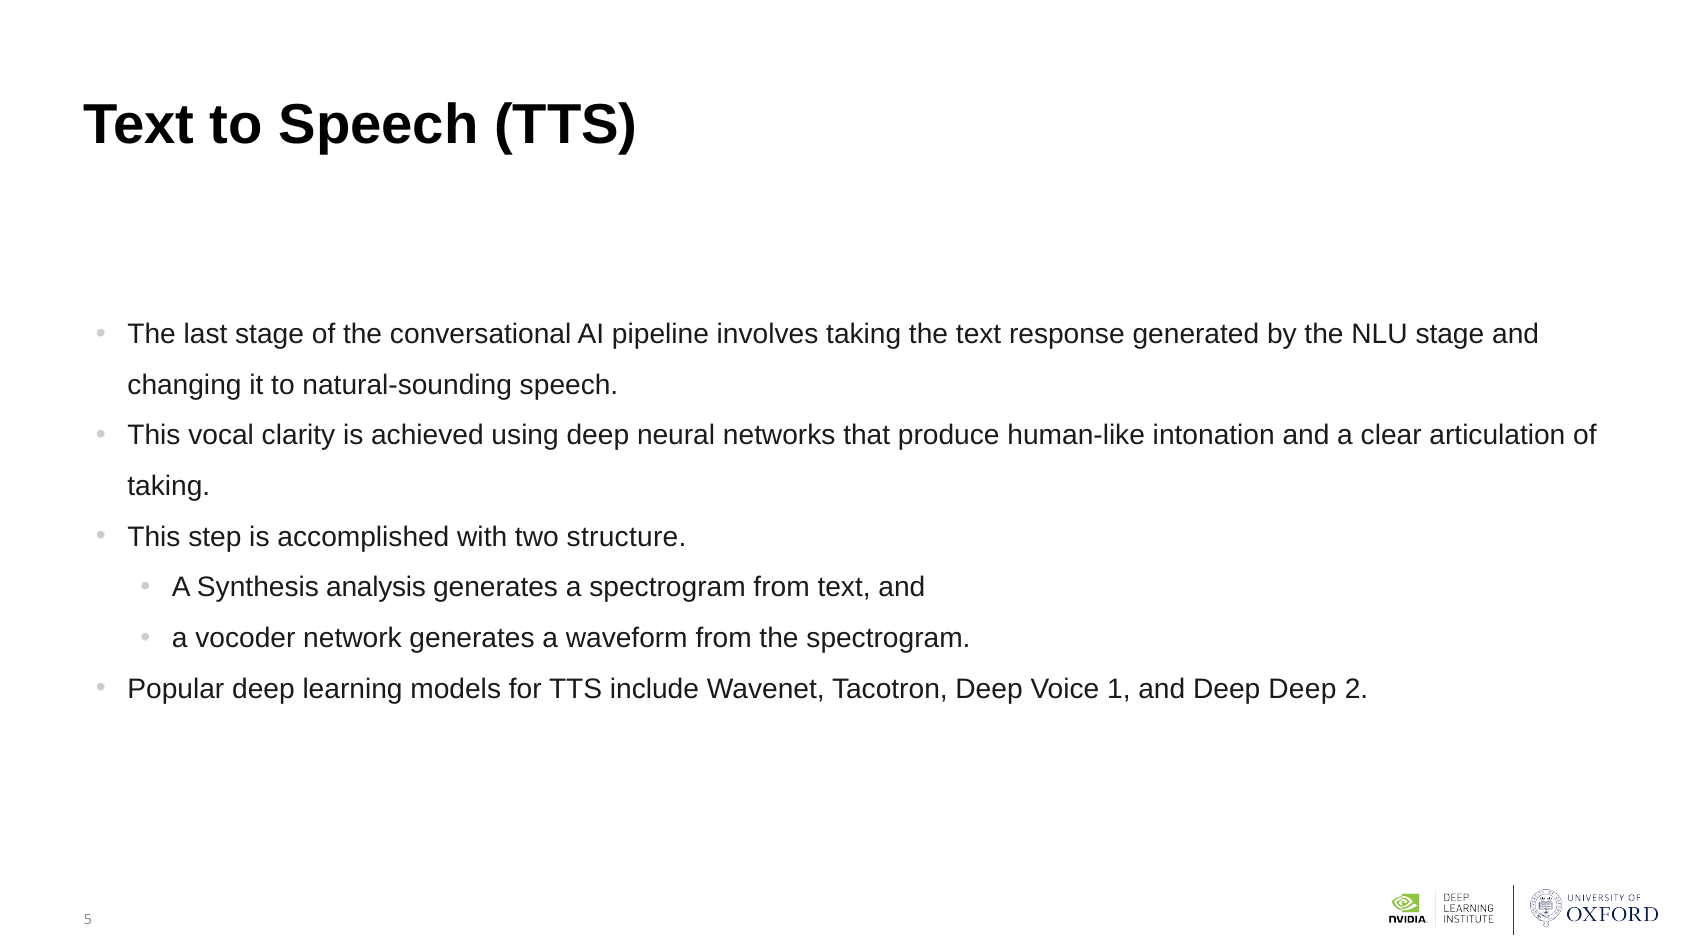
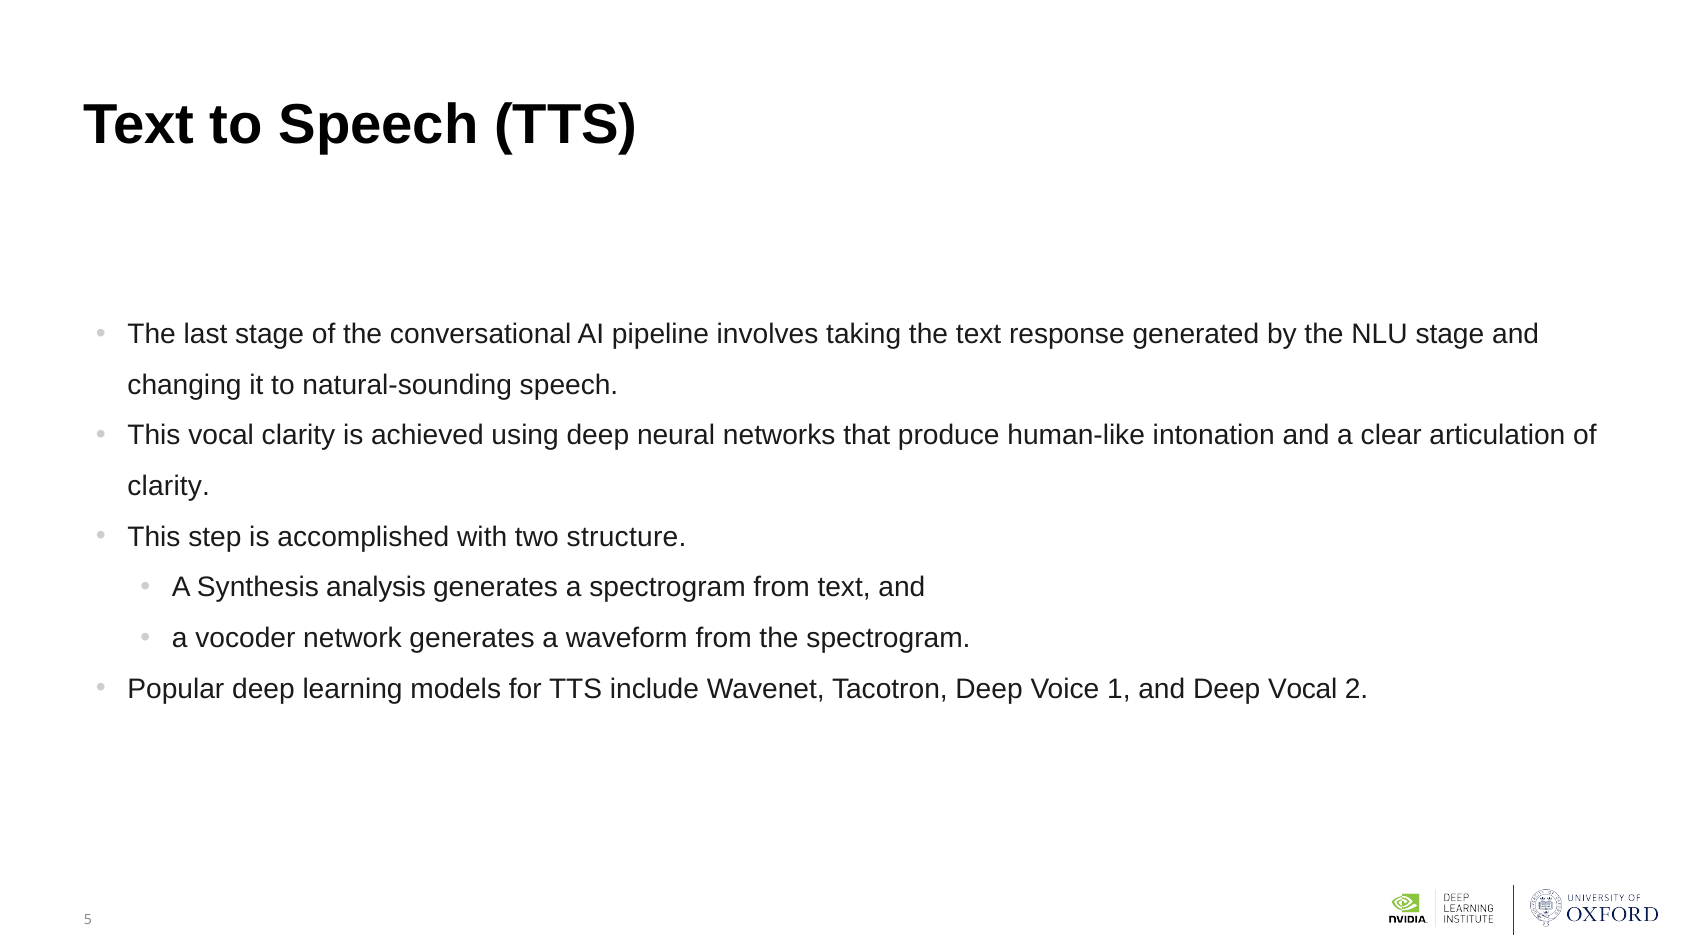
taking at (169, 486): taking -> clarity
Deep Deep: Deep -> Vocal
